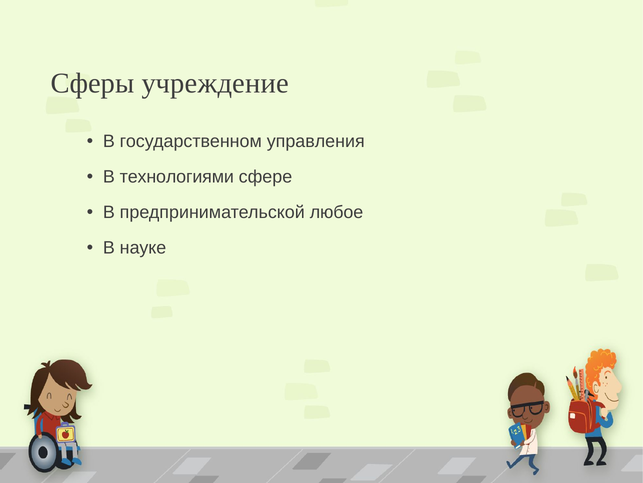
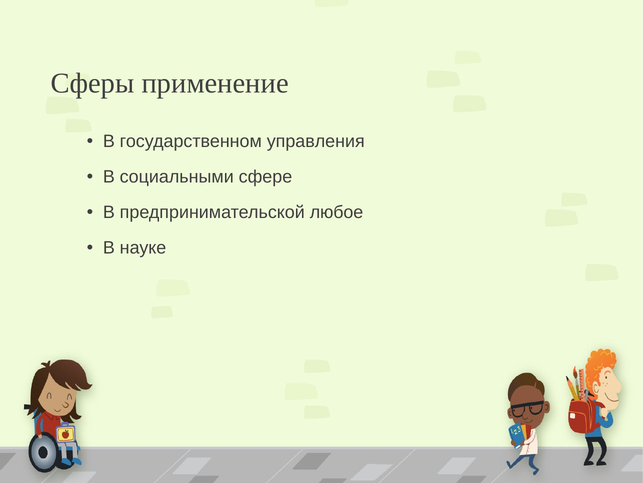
учреждение: учреждение -> применение
технологиями: технологиями -> социальными
